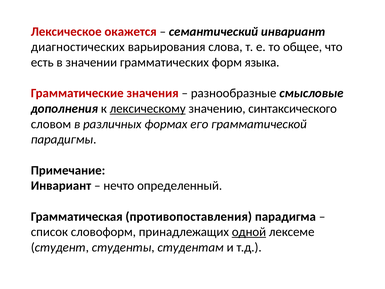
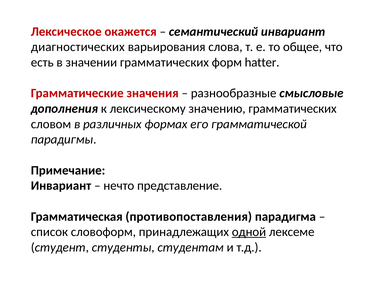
языка: языка -> hatter
лексическому underline: present -> none
значению синтаксического: синтаксического -> грамматических
определенный: определенный -> представление
